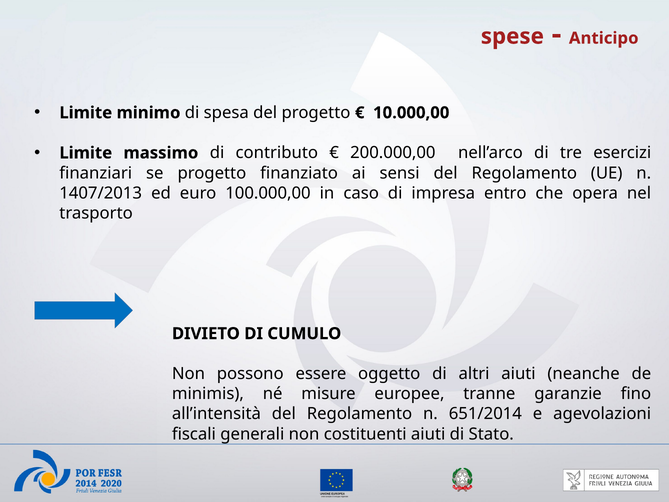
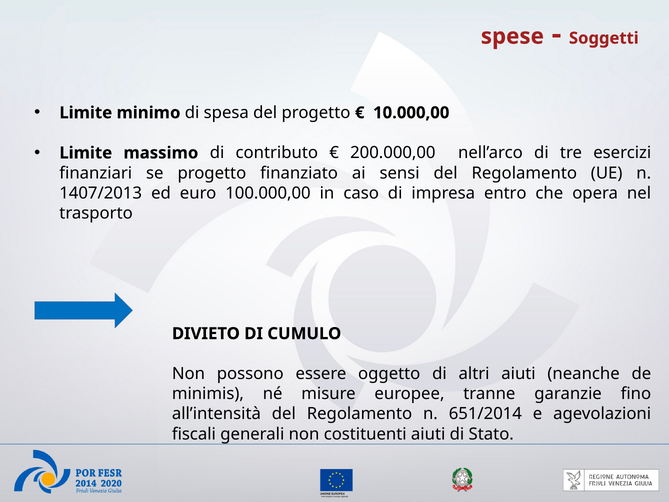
Anticipo: Anticipo -> Soggetti
